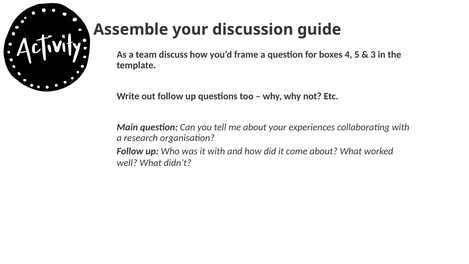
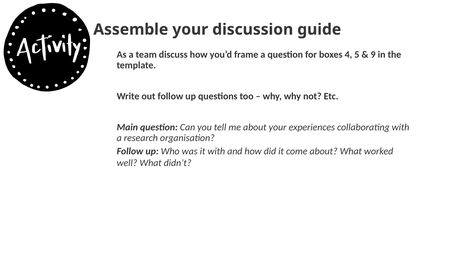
3: 3 -> 9
